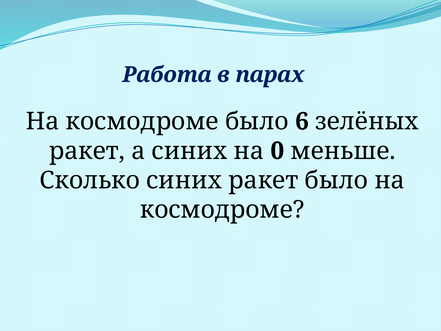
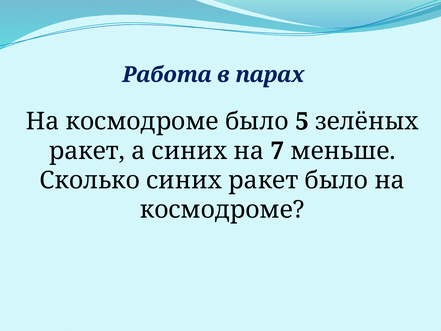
6: 6 -> 5
0: 0 -> 7
